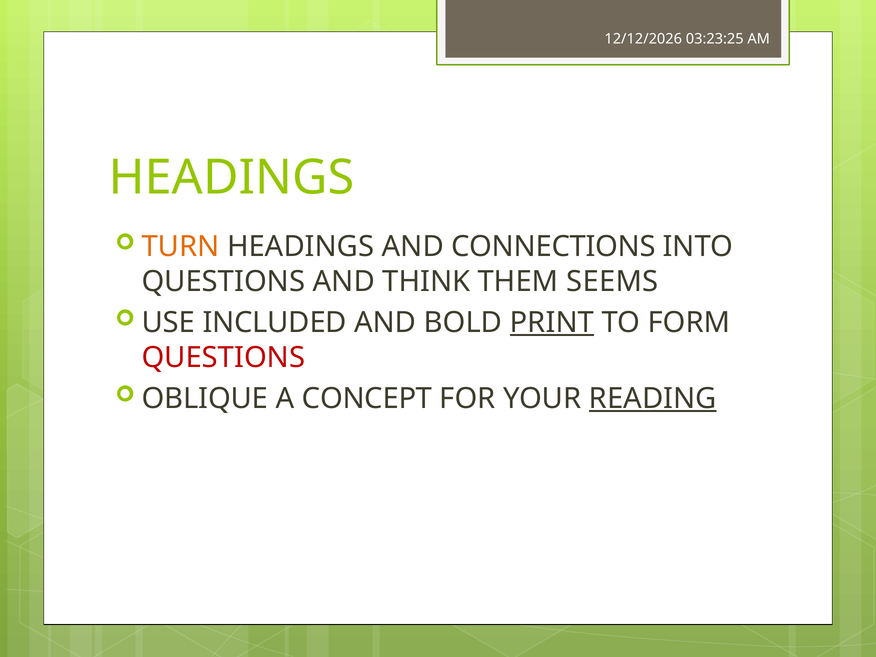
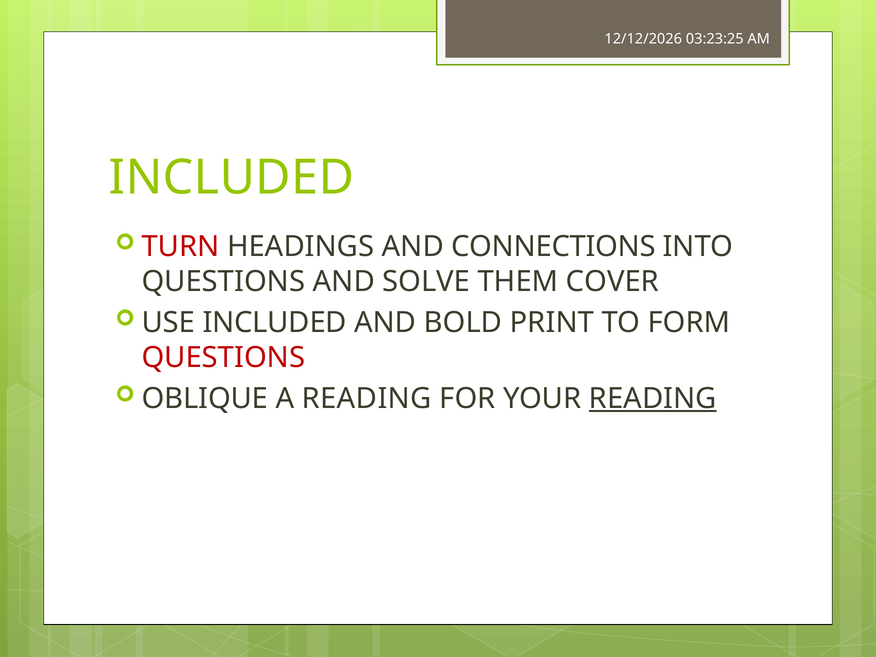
HEADINGS at (232, 178): HEADINGS -> INCLUDED
TURN colour: orange -> red
THINK: THINK -> SOLVE
SEEMS: SEEMS -> COVER
PRINT underline: present -> none
A CONCEPT: CONCEPT -> READING
